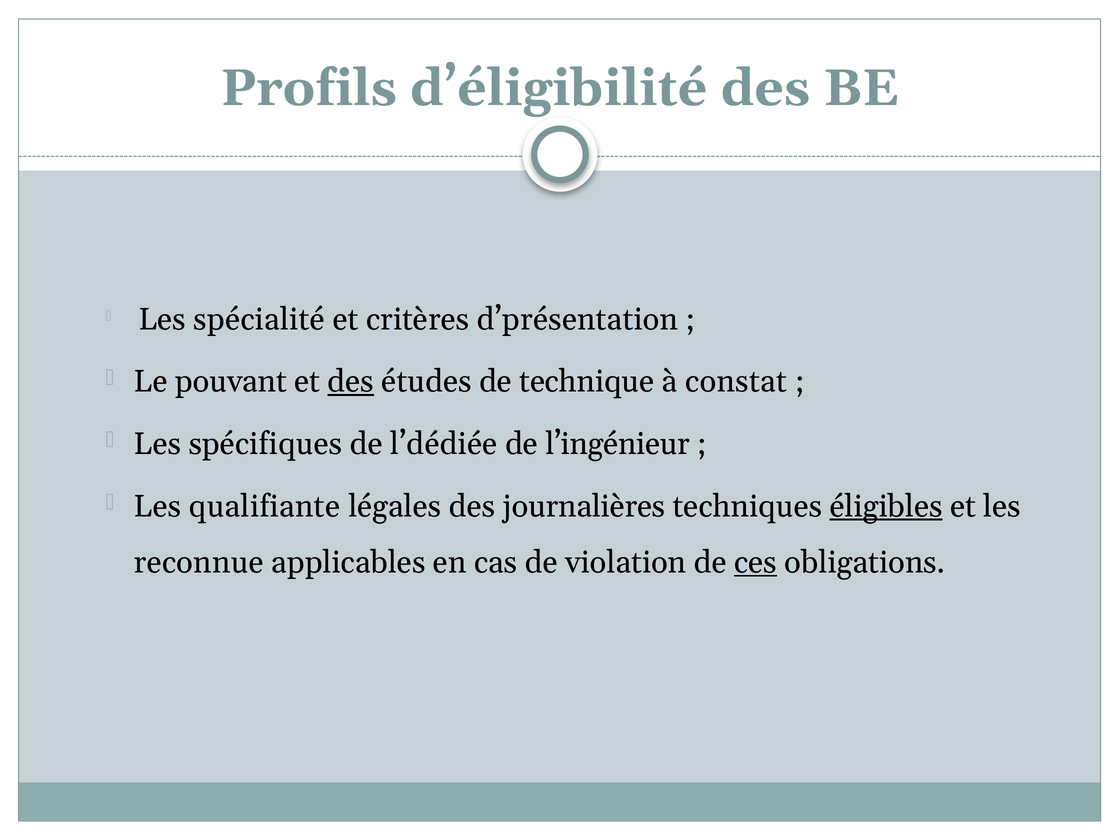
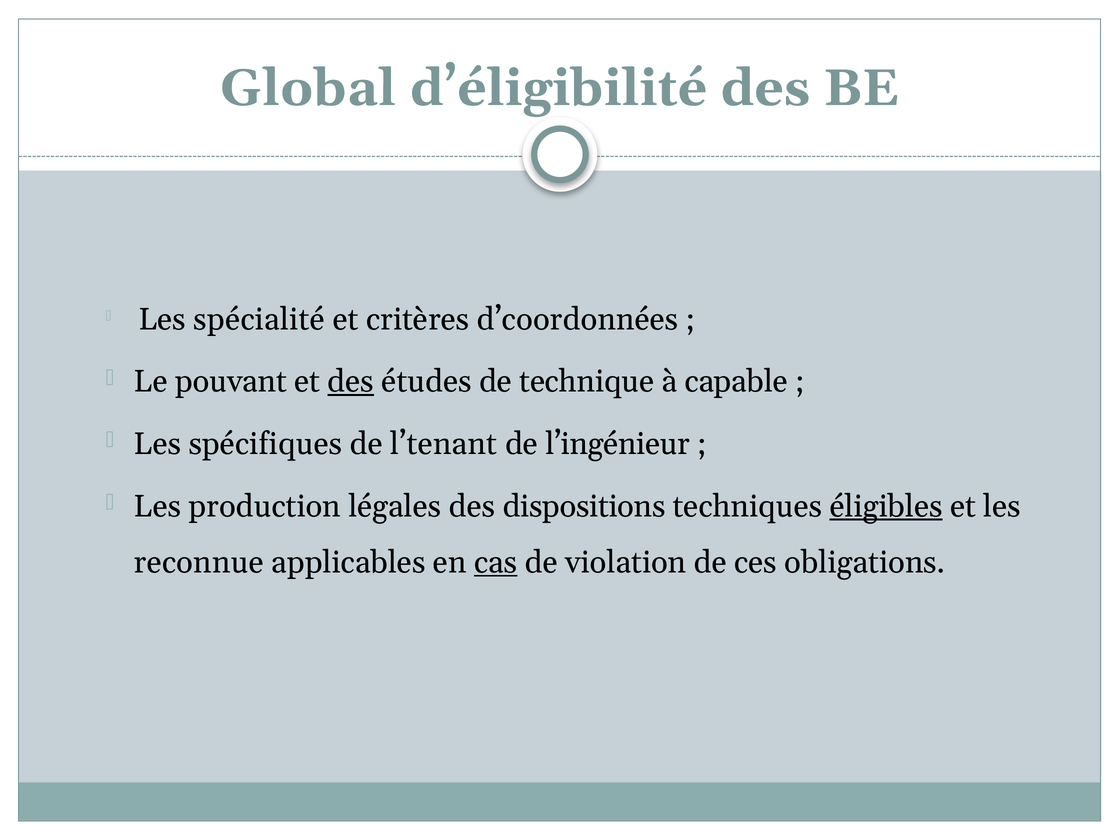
Profils: Profils -> Global
d’présentation: d’présentation -> d’coordonnées
constat: constat -> capable
l’dédiée: l’dédiée -> l’tenant
qualifiante: qualifiante -> production
journalières: journalières -> dispositions
cas underline: none -> present
ces underline: present -> none
